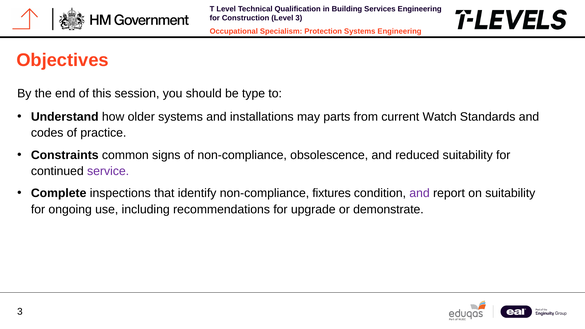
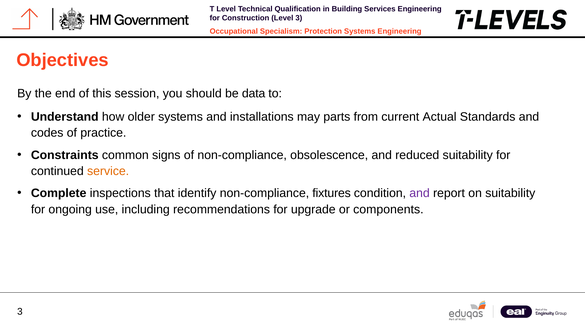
type: type -> data
Watch: Watch -> Actual
service colour: purple -> orange
demonstrate: demonstrate -> components
